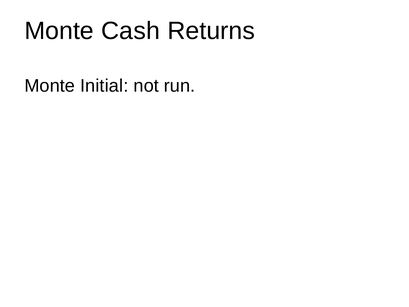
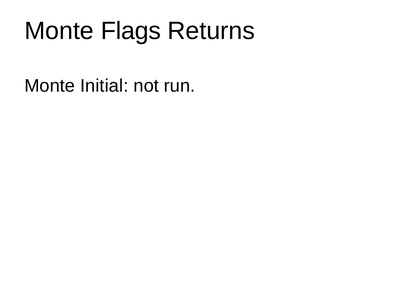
Cash: Cash -> Flags
